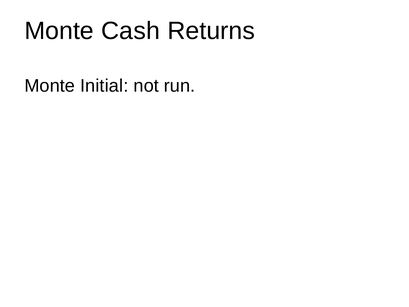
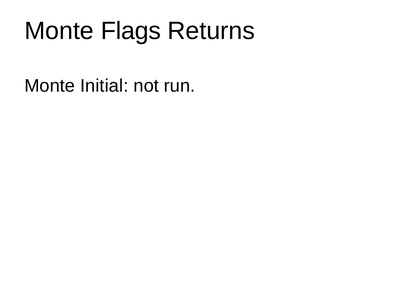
Cash: Cash -> Flags
